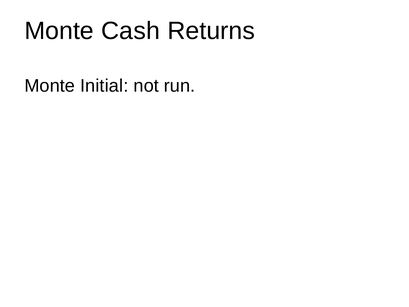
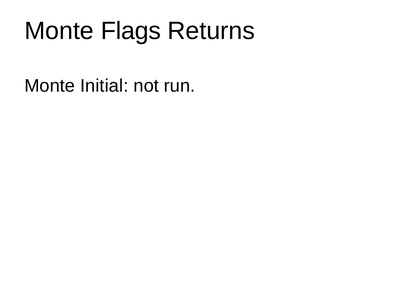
Cash: Cash -> Flags
